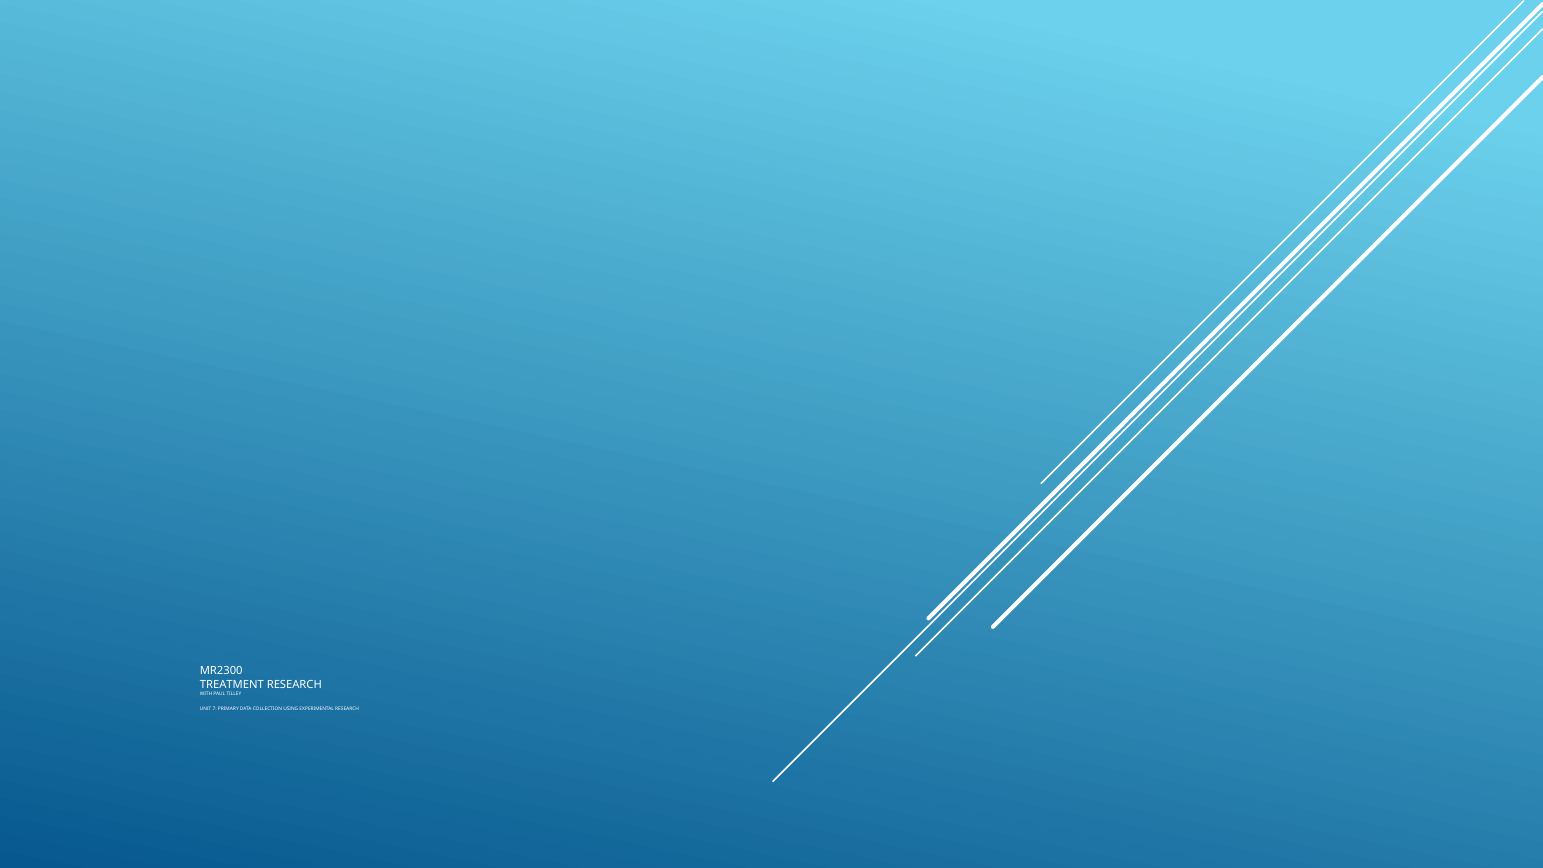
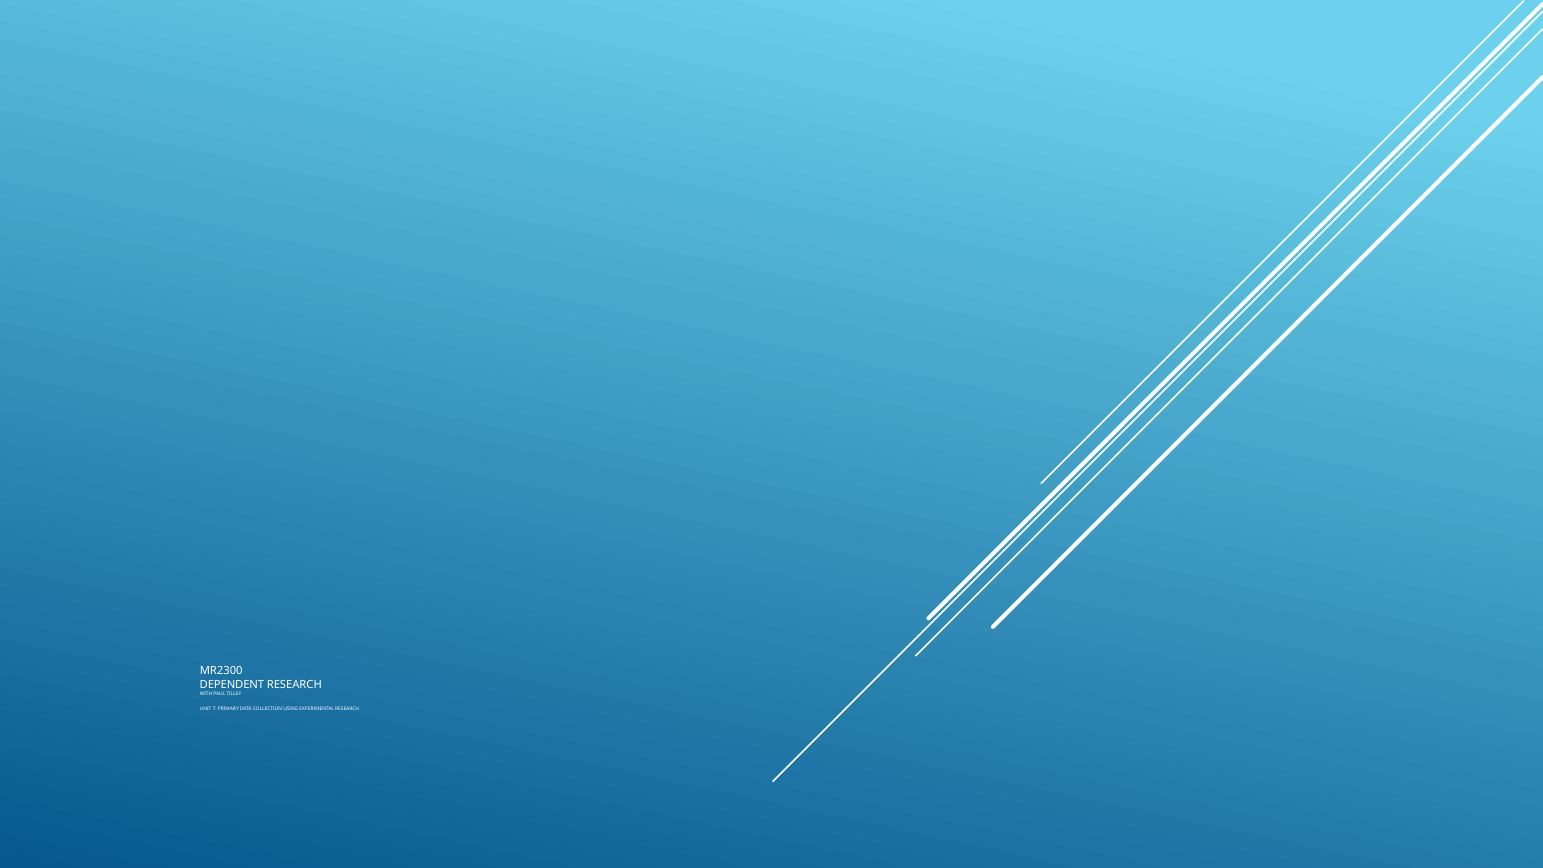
TREATMENT: TREATMENT -> DEPENDENT
